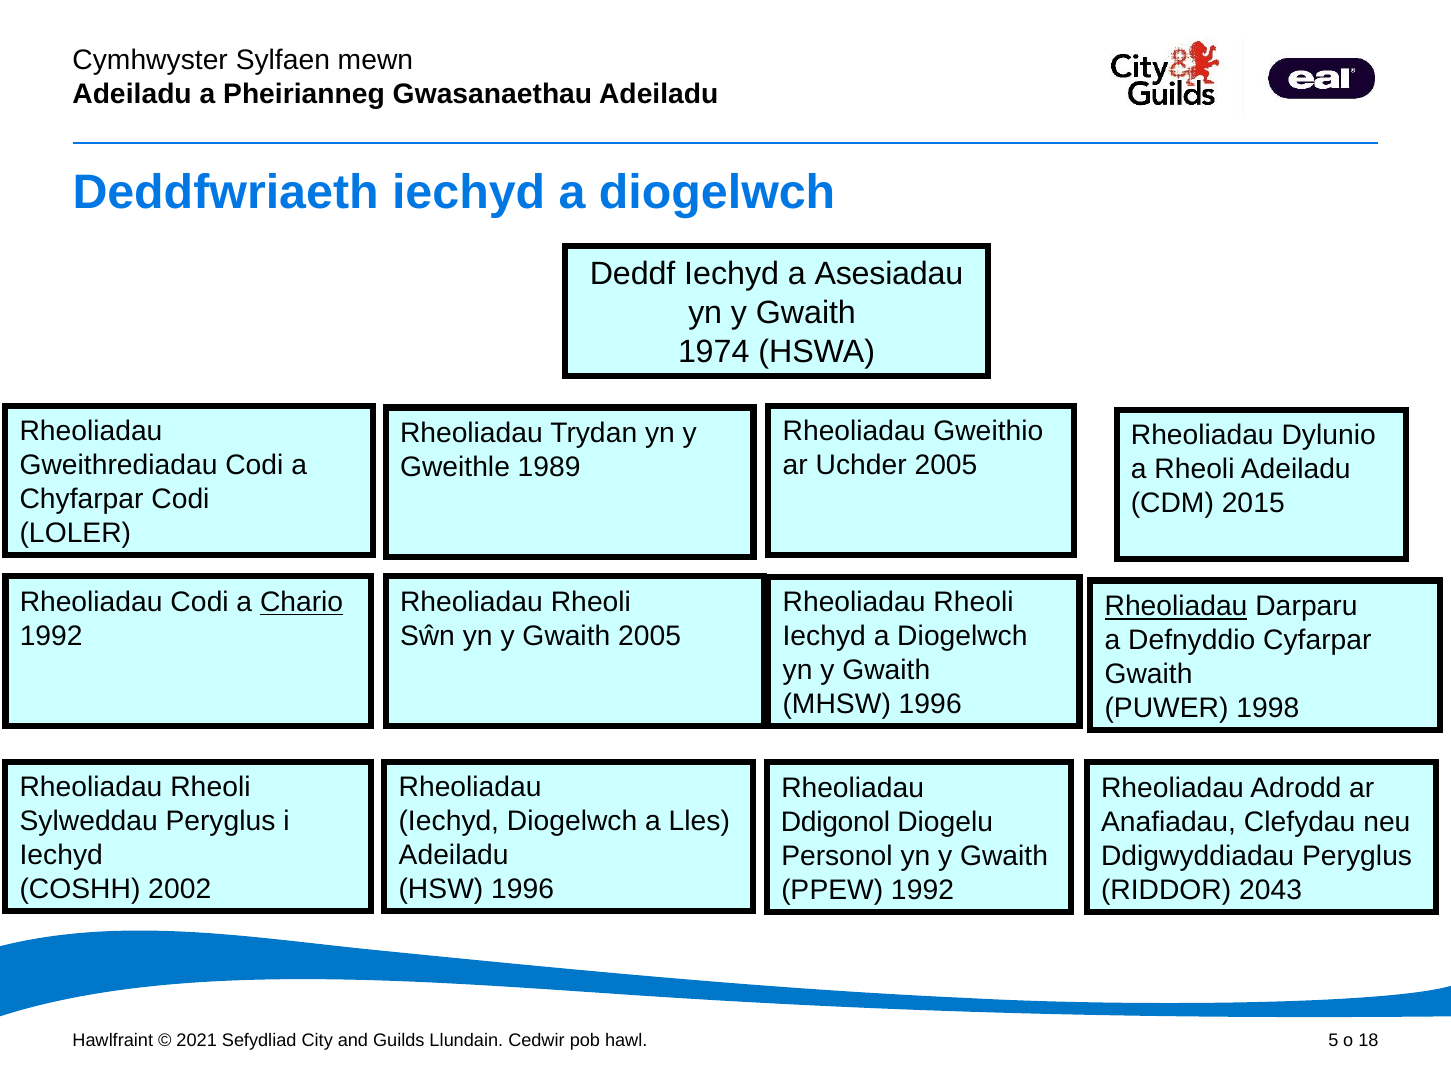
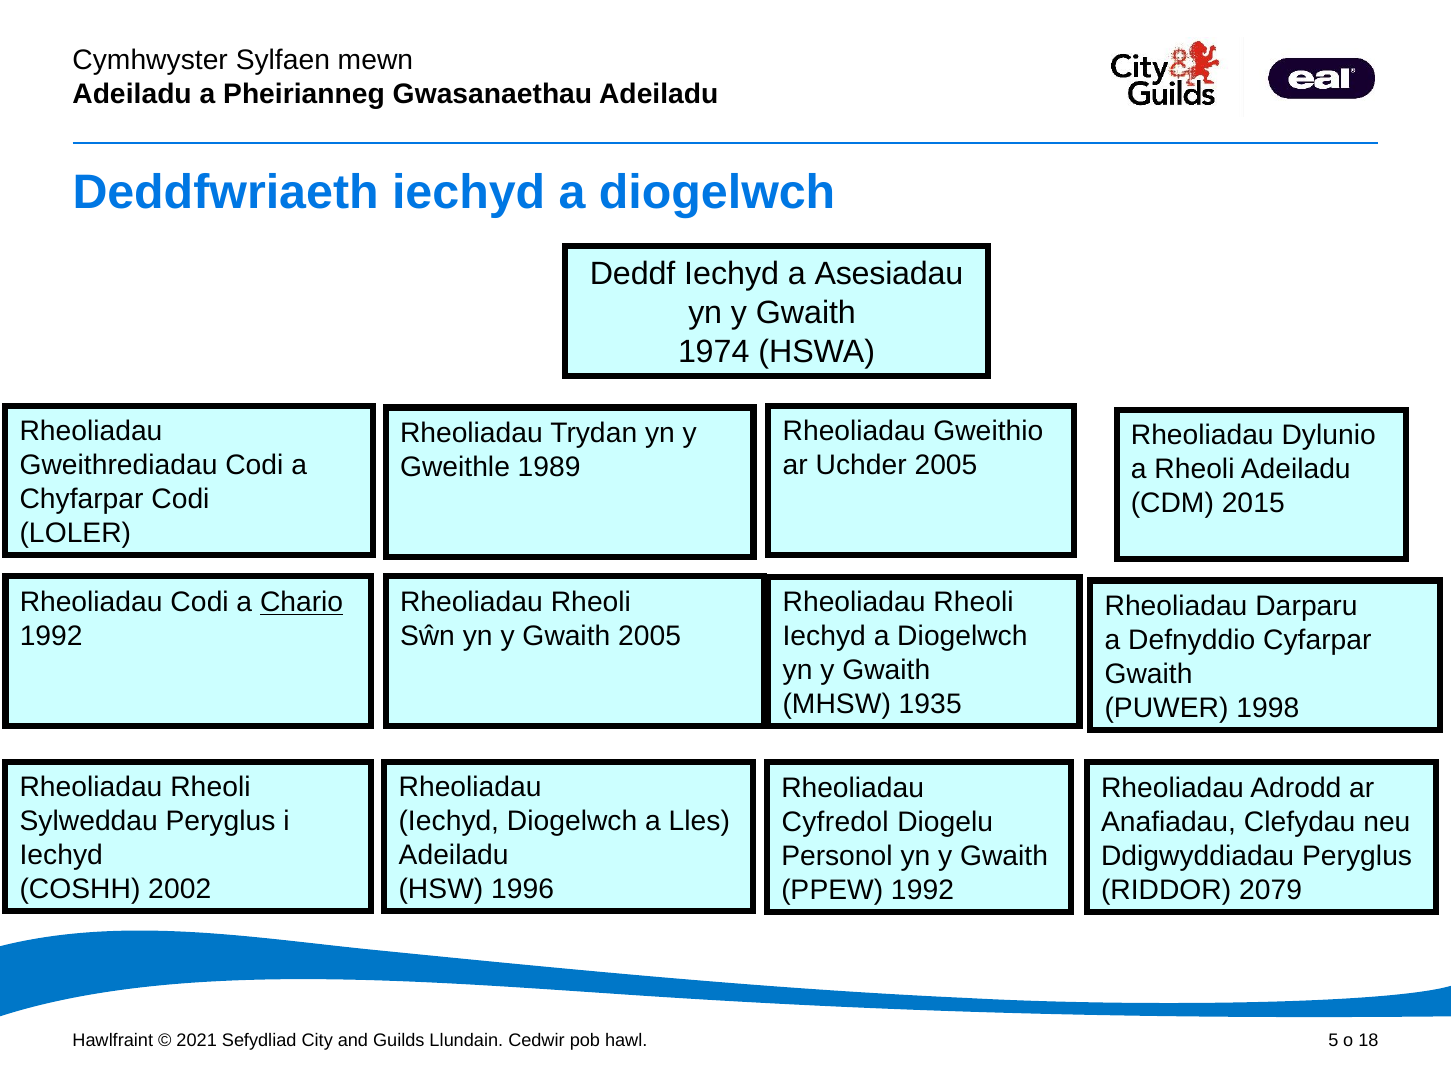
Rheoliadau at (1176, 607) underline: present -> none
MHSW 1996: 1996 -> 1935
Ddigonol: Ddigonol -> Cyfredol
2043: 2043 -> 2079
